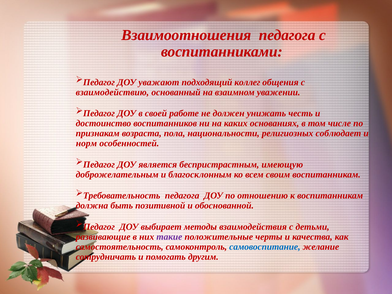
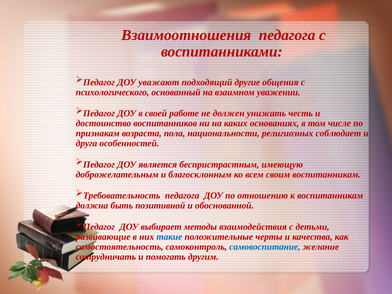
коллег: коллег -> другие
взаимодействию: взаимодействию -> психологического
норм: норм -> друга
такие colour: purple -> blue
